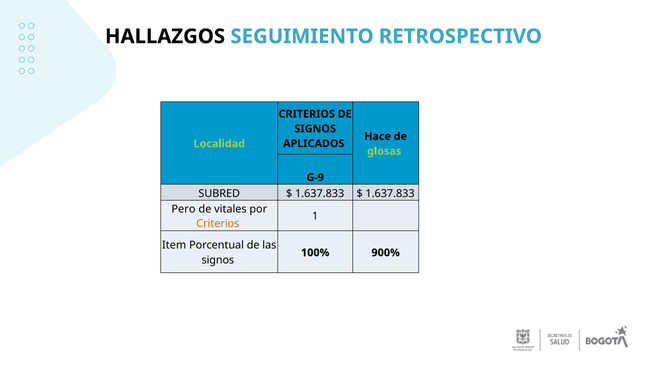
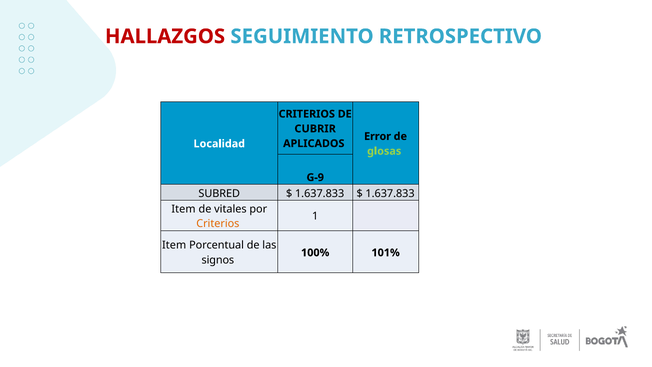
HALLAZGOS colour: black -> red
SIGNOS at (315, 129): SIGNOS -> CUBRIR
Hace: Hace -> Error
Localidad colour: light green -> white
Pero at (183, 209): Pero -> Item
900%: 900% -> 101%
